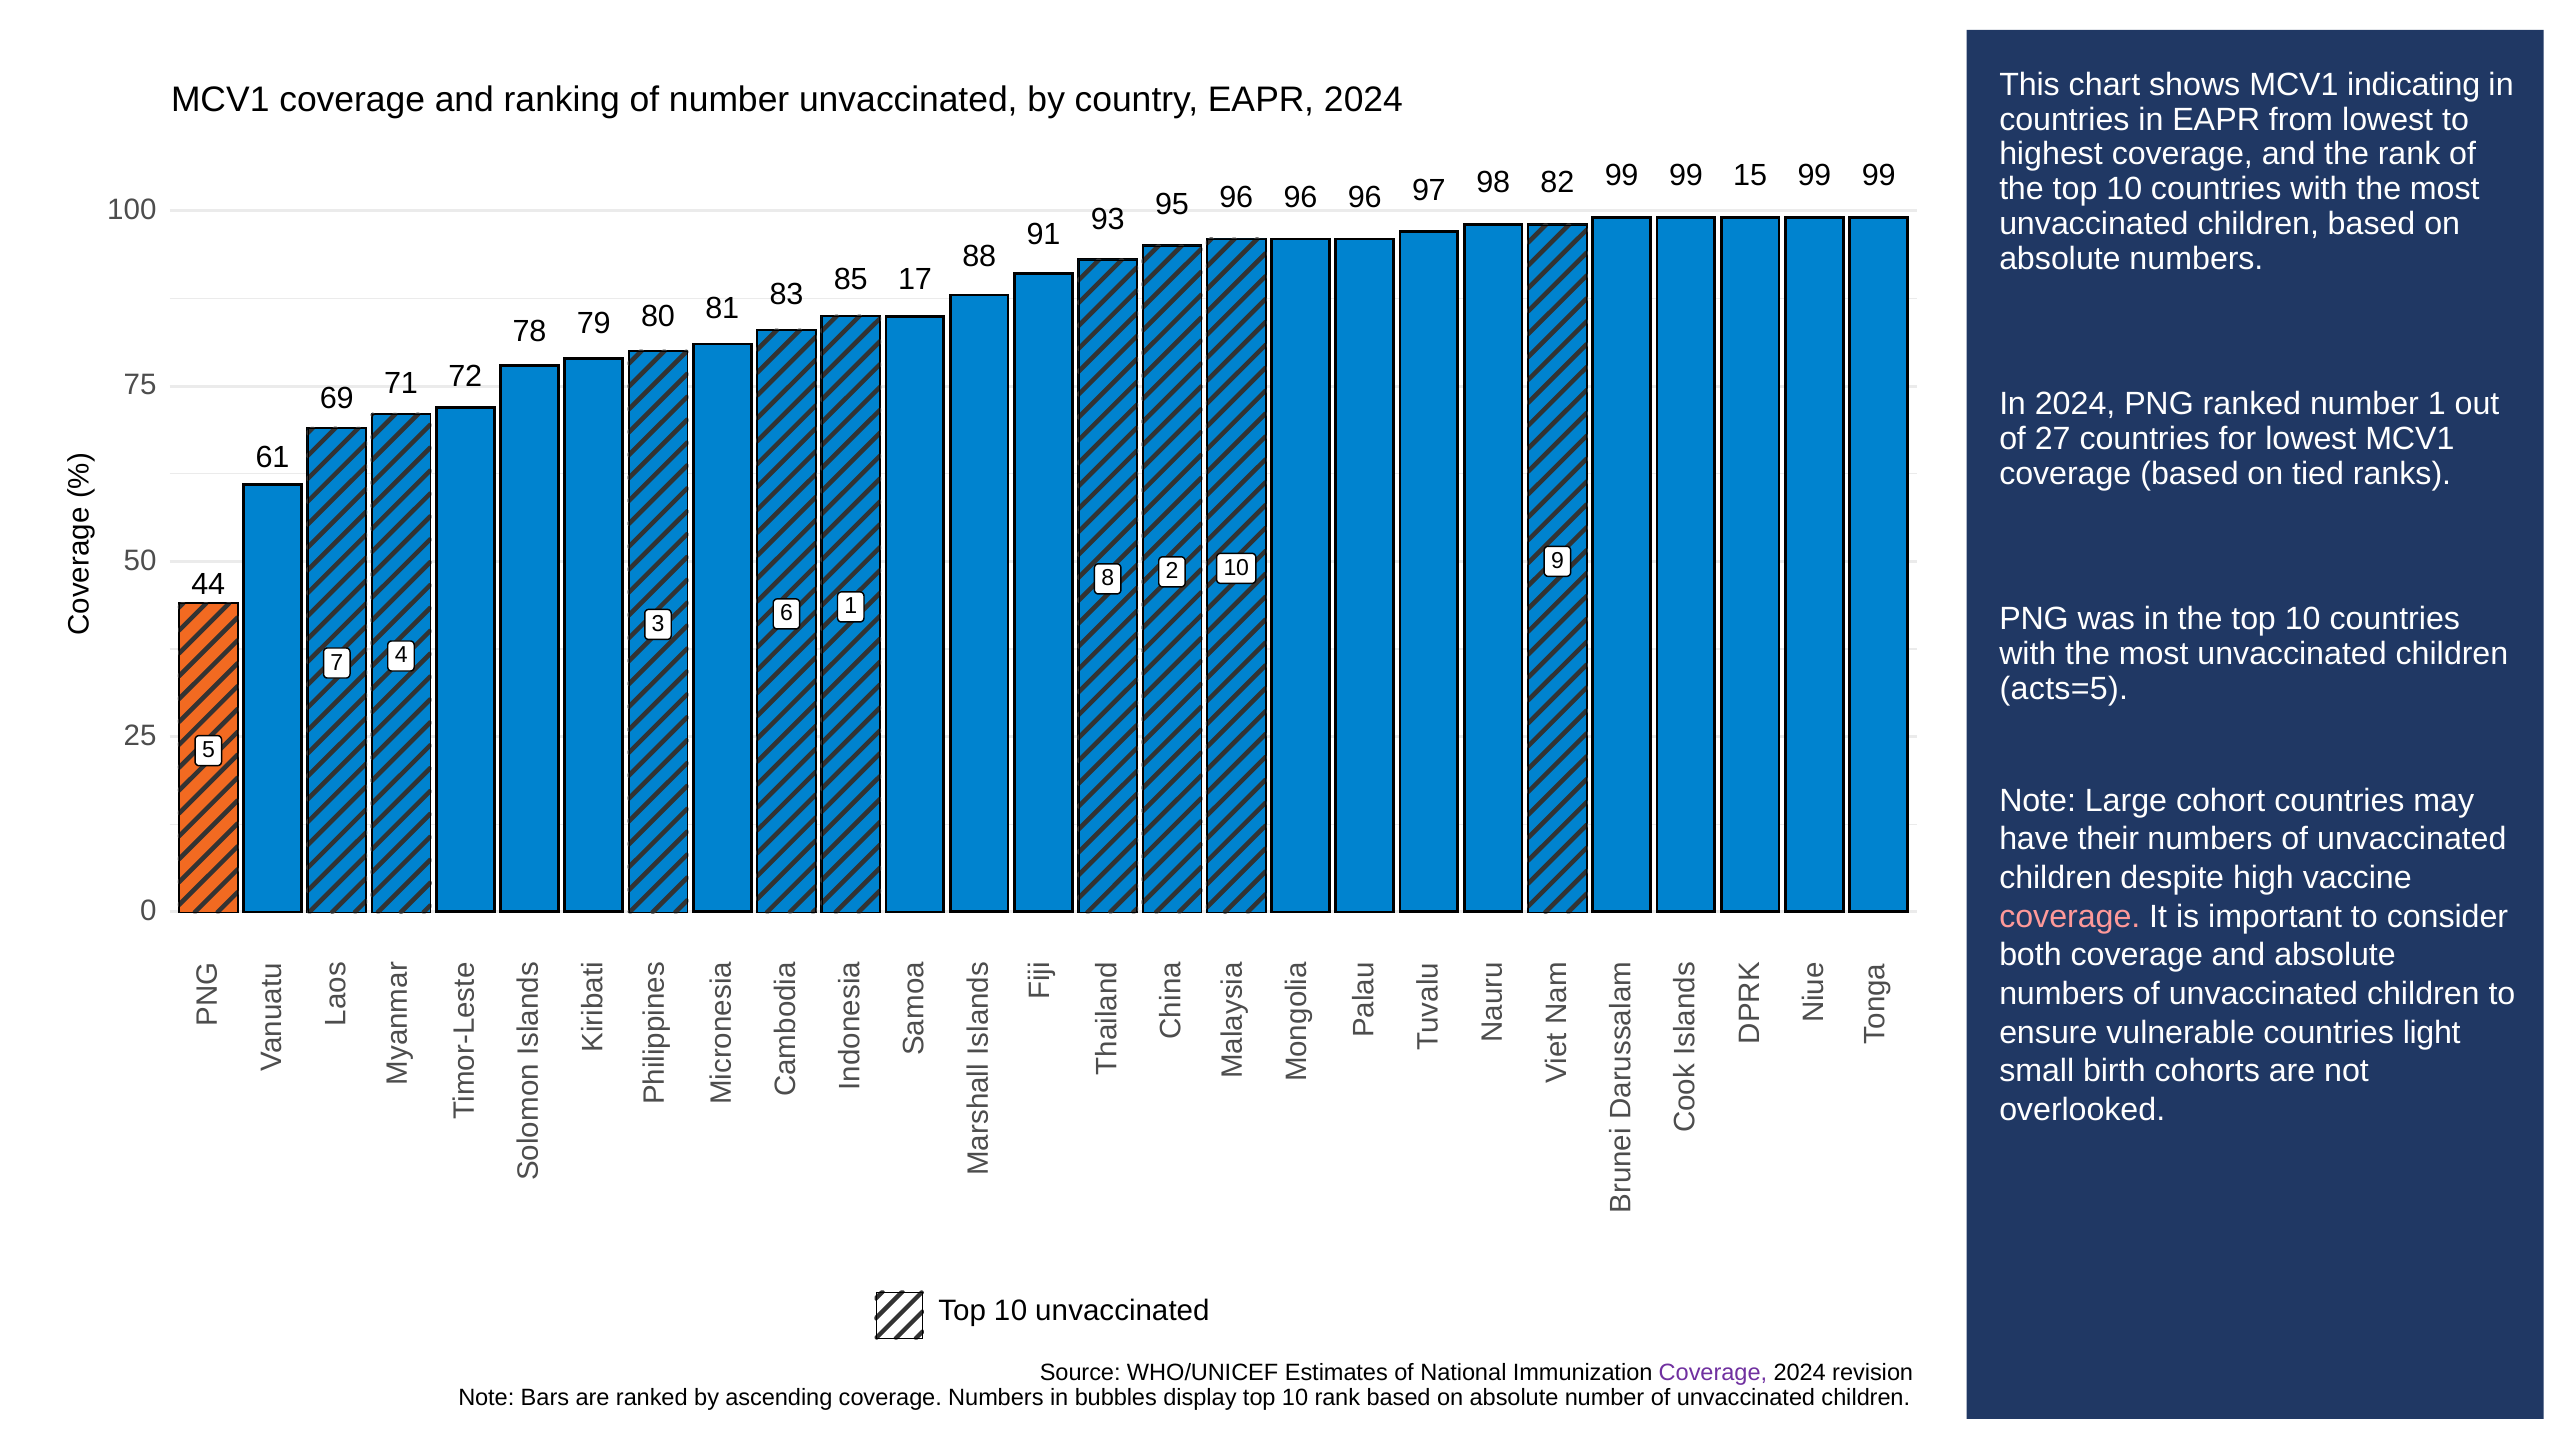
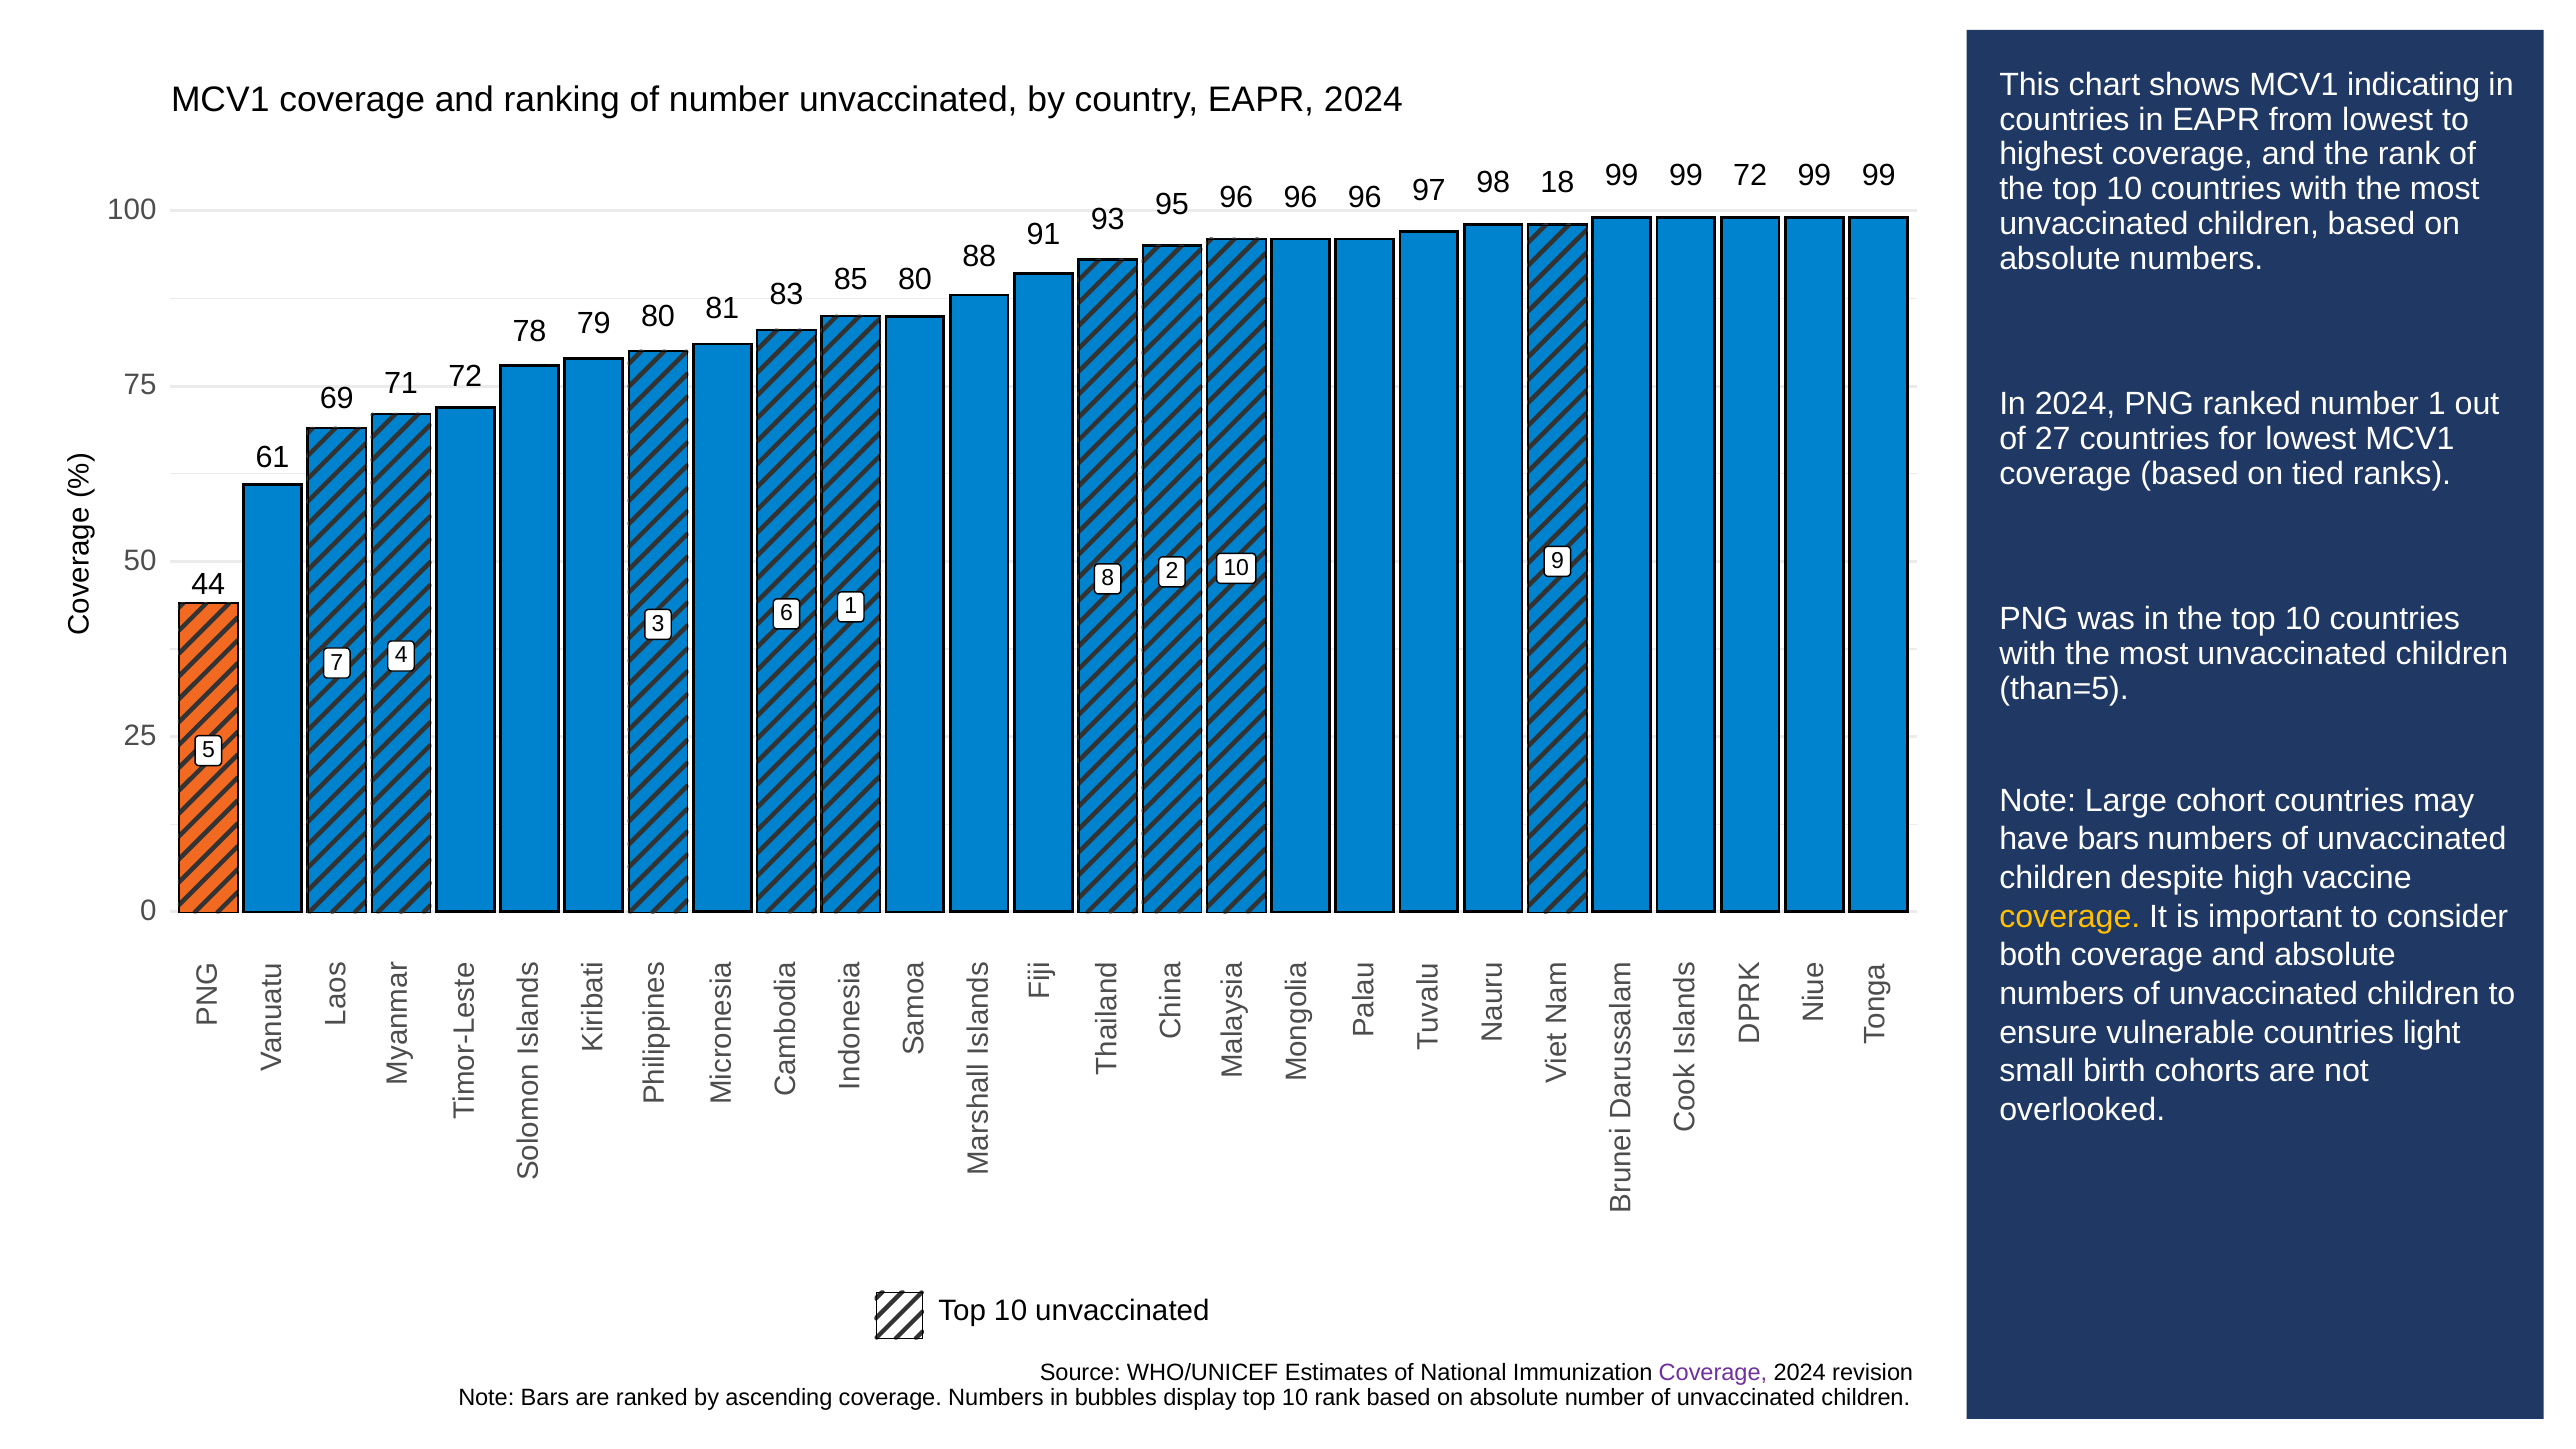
98 15: 15 -> 72
82: 82 -> 18
85 17: 17 -> 80
acts=5: acts=5 -> than=5
have their: their -> bars
coverage at (2070, 917) colour: pink -> yellow
